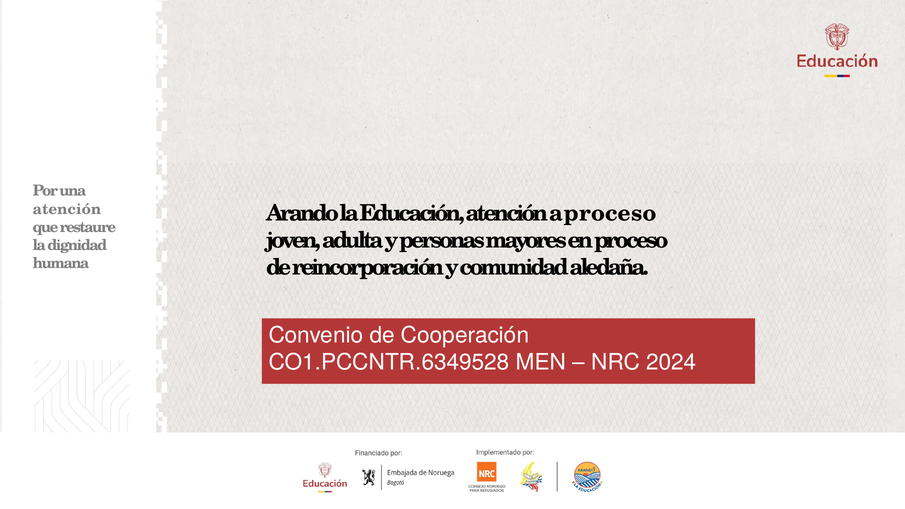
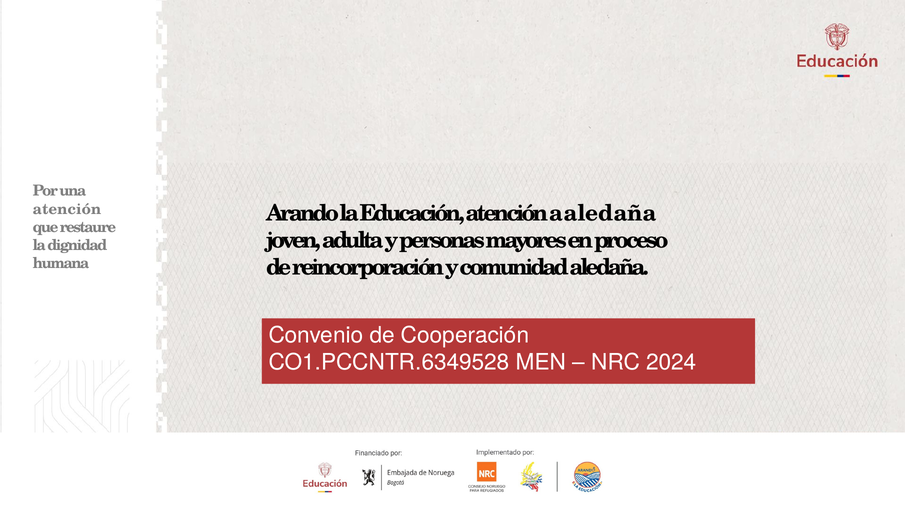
a proceso: proceso -> aledaña
